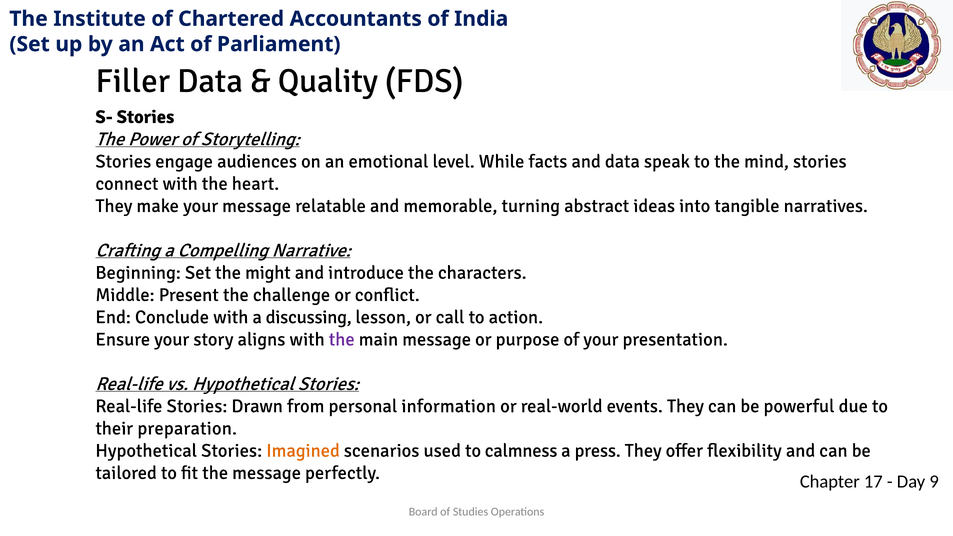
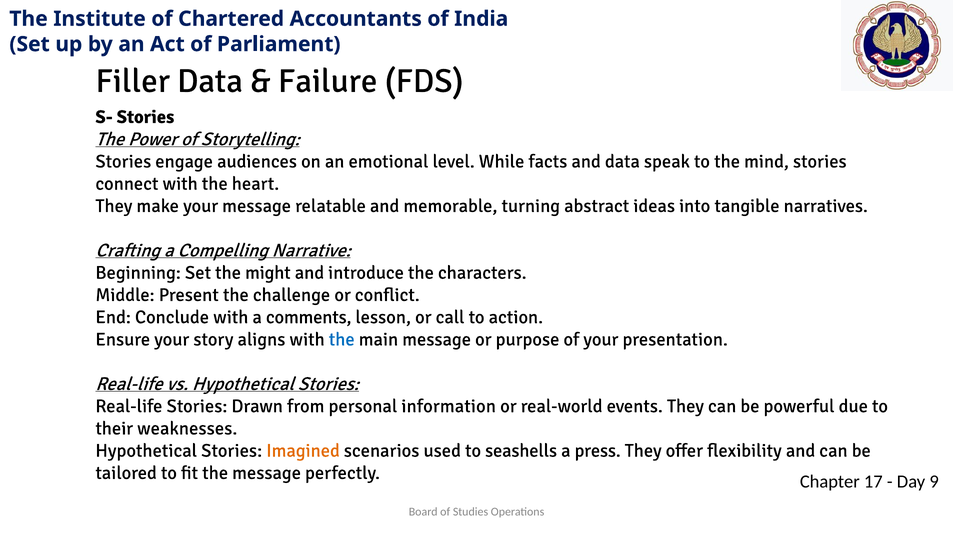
Quality: Quality -> Failure
discussing: discussing -> comments
the at (342, 339) colour: purple -> blue
preparation: preparation -> weaknesses
calmness: calmness -> seashells
